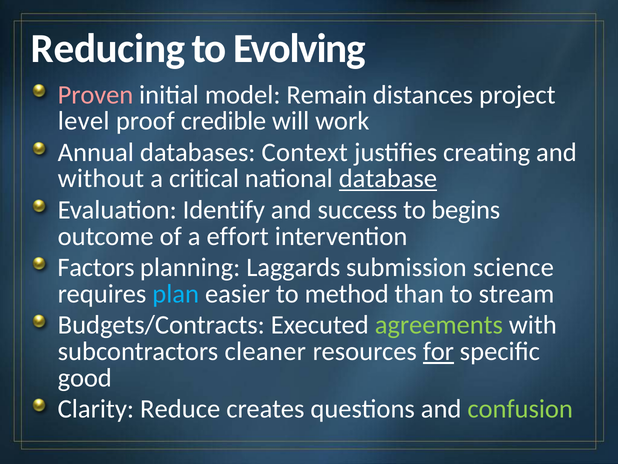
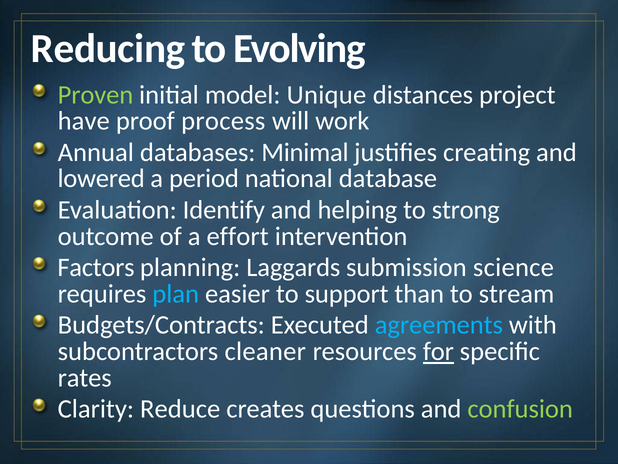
Proven colour: pink -> light green
Remain: Remain -> Unique
level: level -> have
credible: credible -> process
Context: Context -> Minimal
without: without -> lowered
critical: critical -> period
database underline: present -> none
success: success -> helping
begins: begins -> strong
method: method -> support
agreements colour: light green -> light blue
good: good -> rates
